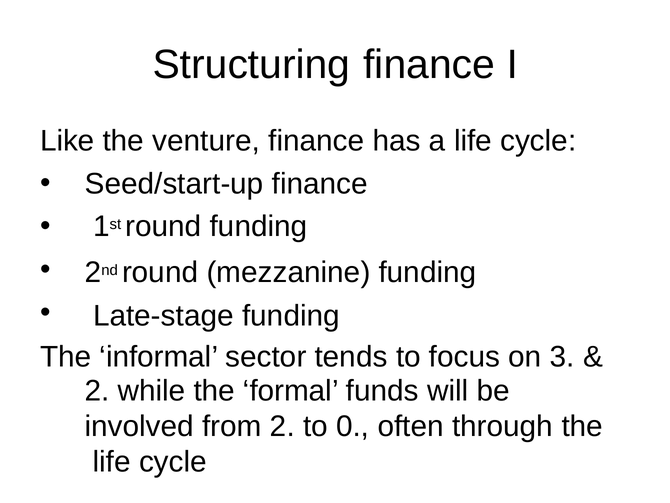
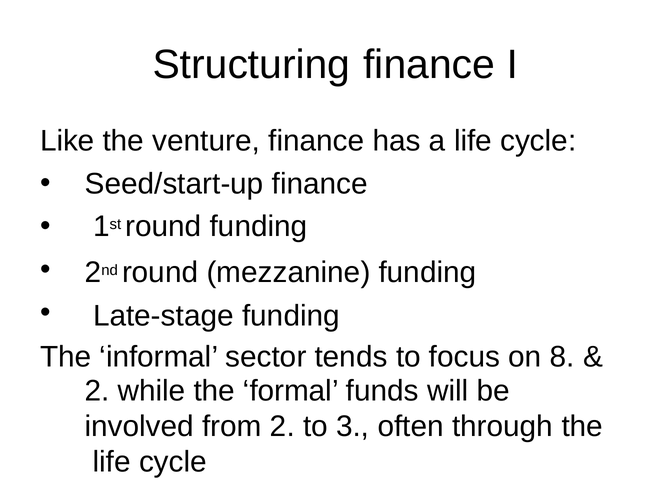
3: 3 -> 8
0: 0 -> 3
